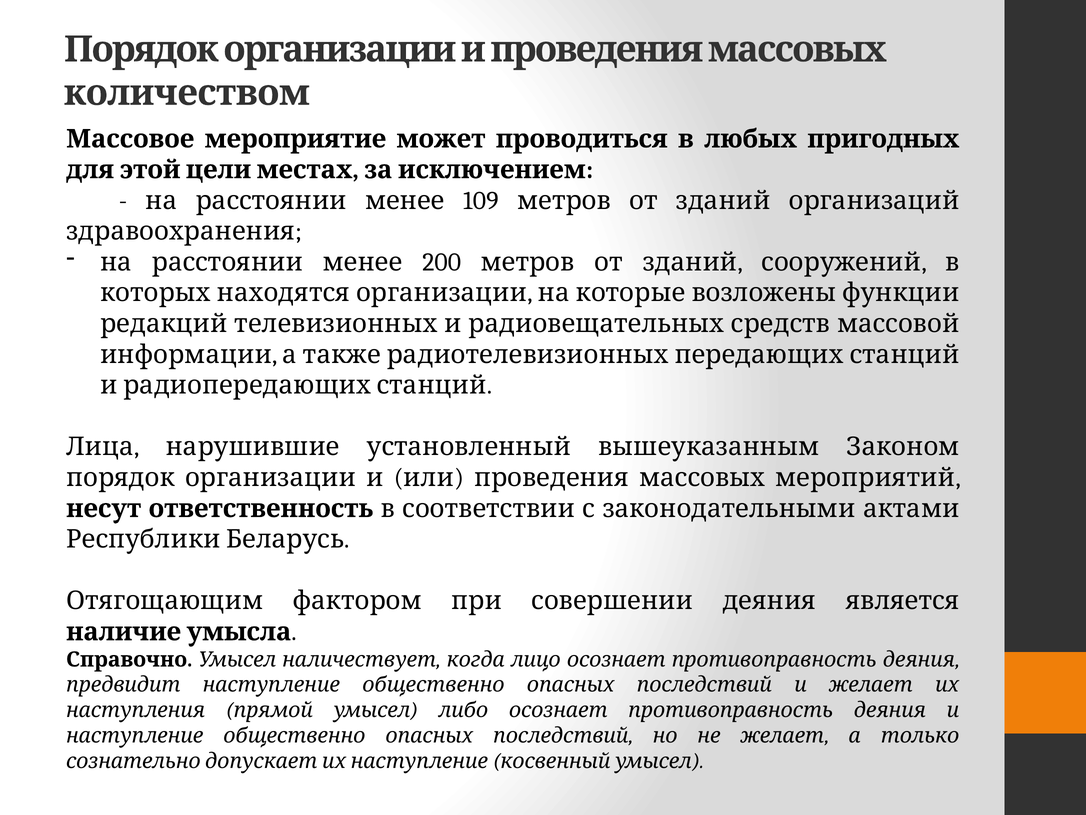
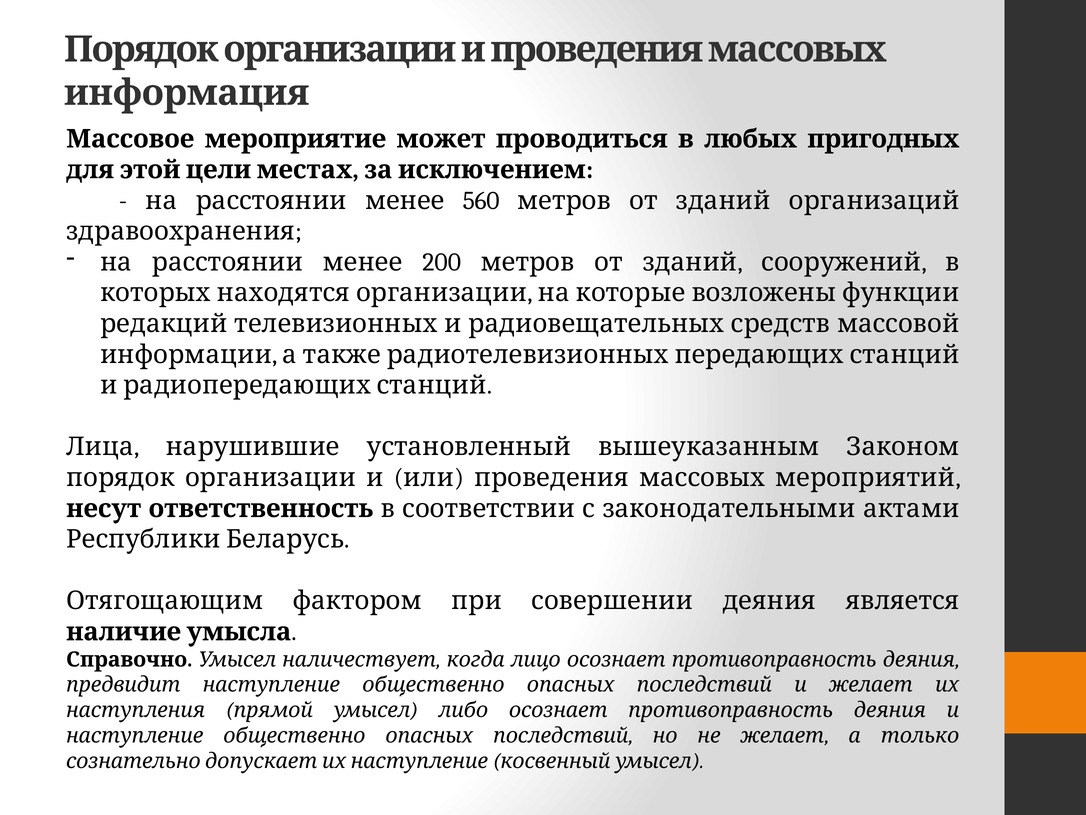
количеством: количеством -> информация
109: 109 -> 560
